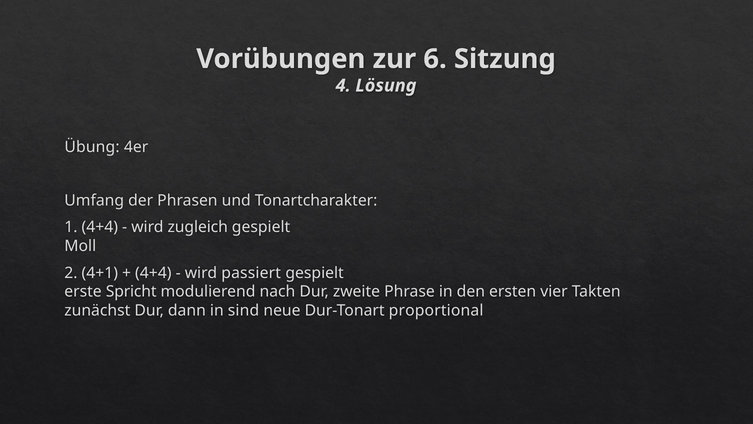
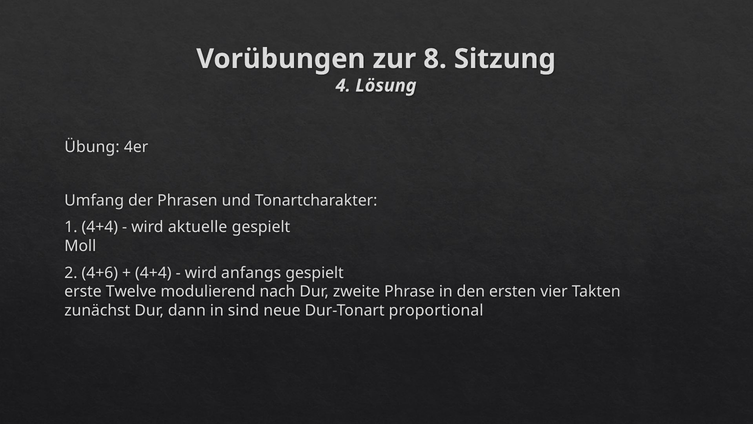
6: 6 -> 8
zugleich: zugleich -> aktuelle
4+1: 4+1 -> 4+6
passiert: passiert -> anfangs
Spricht: Spricht -> Twelve
